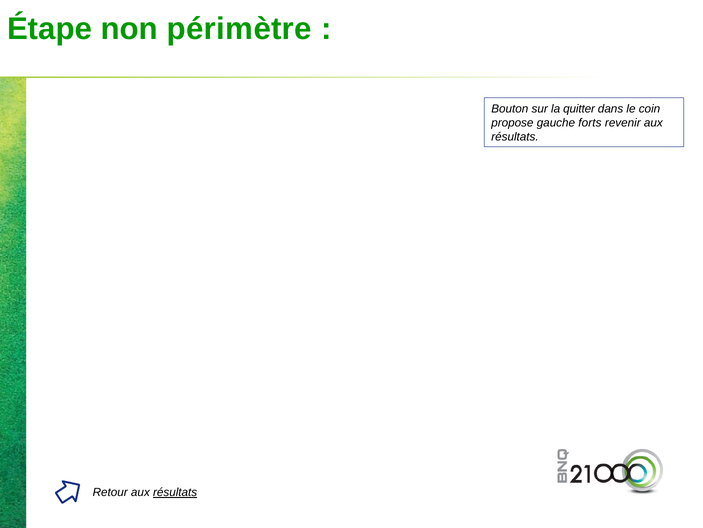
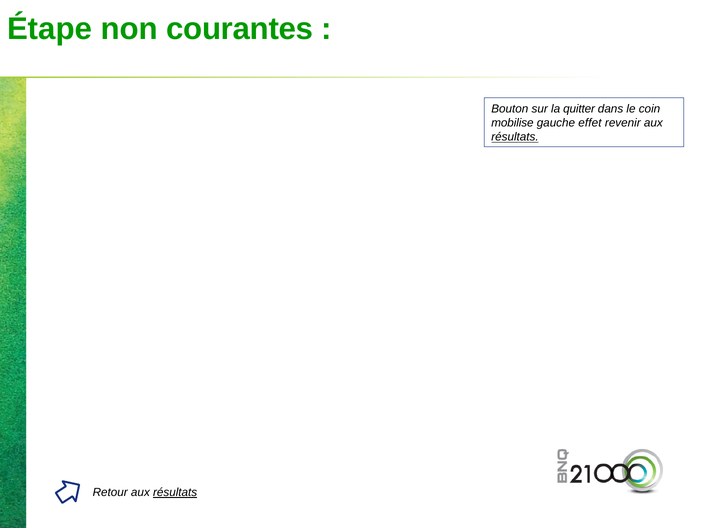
périmètre: périmètre -> courantes
propose: propose -> mobilise
forts: forts -> effet
résultats at (515, 137) underline: none -> present
